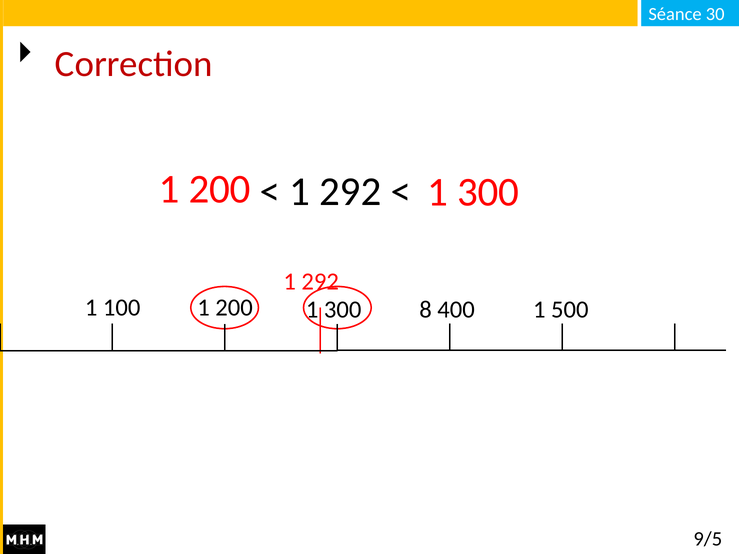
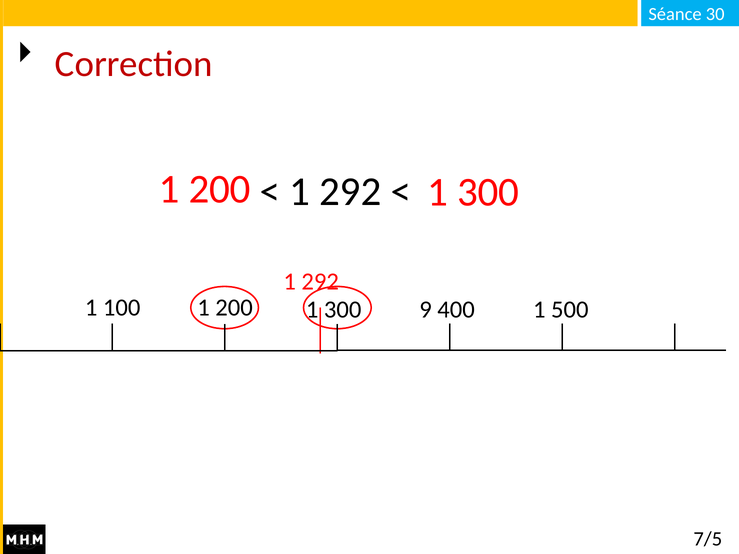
8: 8 -> 9
9/5: 9/5 -> 7/5
